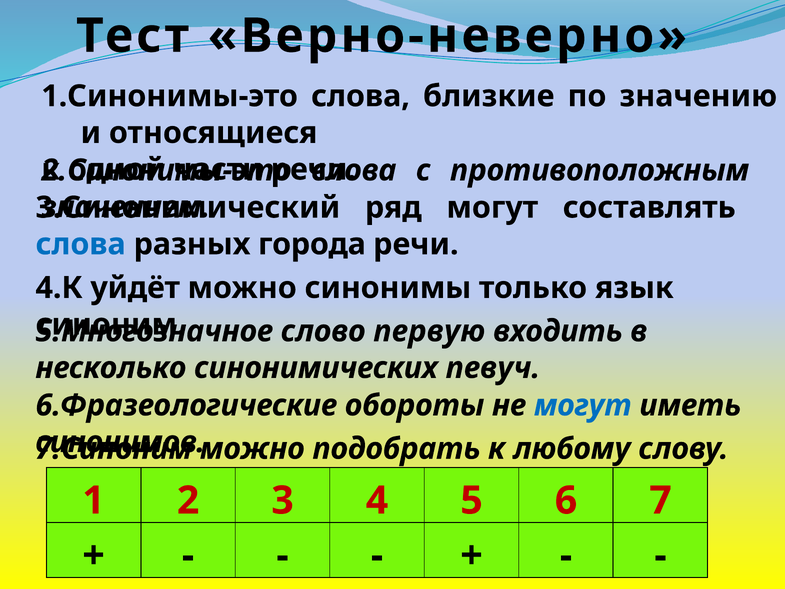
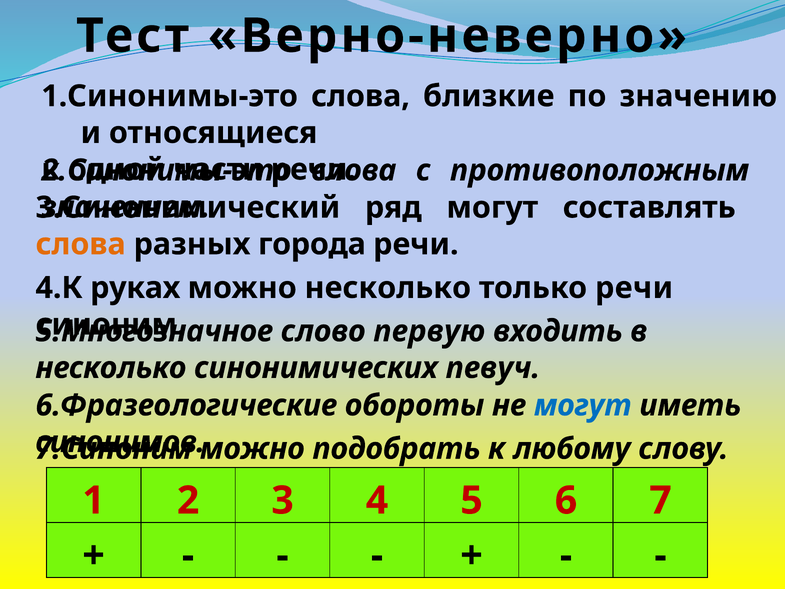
слова at (81, 244) colour: blue -> orange
уйдёт: уйдёт -> руках
можно синонимы: синонимы -> несколько
только язык: язык -> речи
